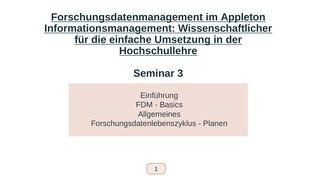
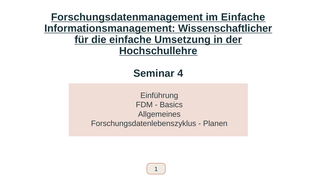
im Appleton: Appleton -> Einfache
3: 3 -> 4
